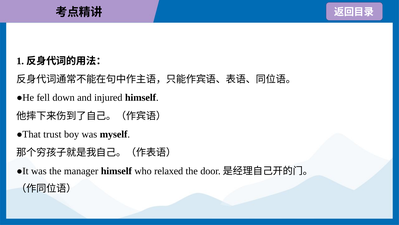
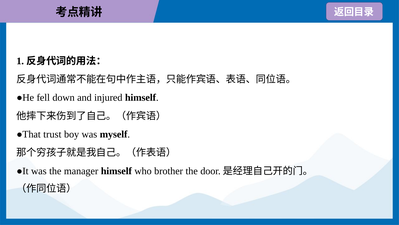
relaxed: relaxed -> brother
